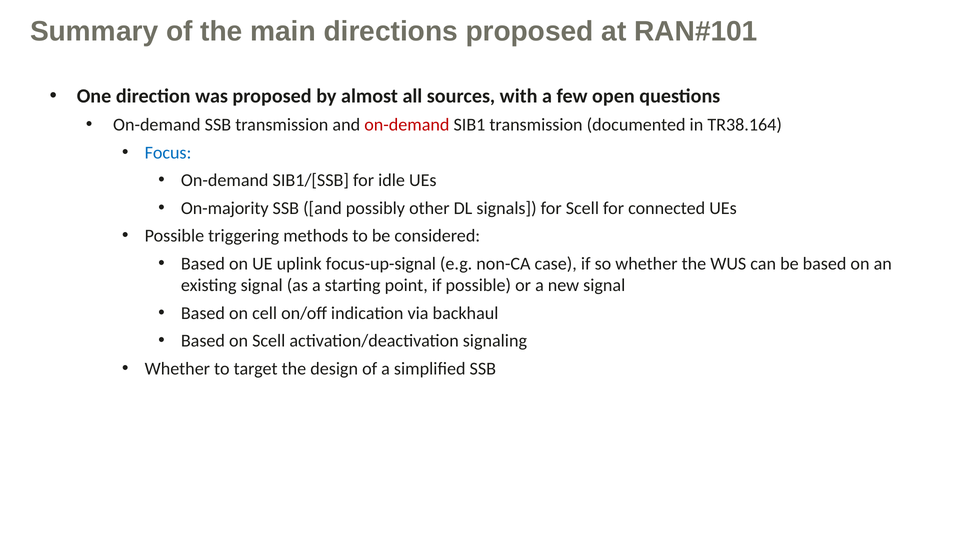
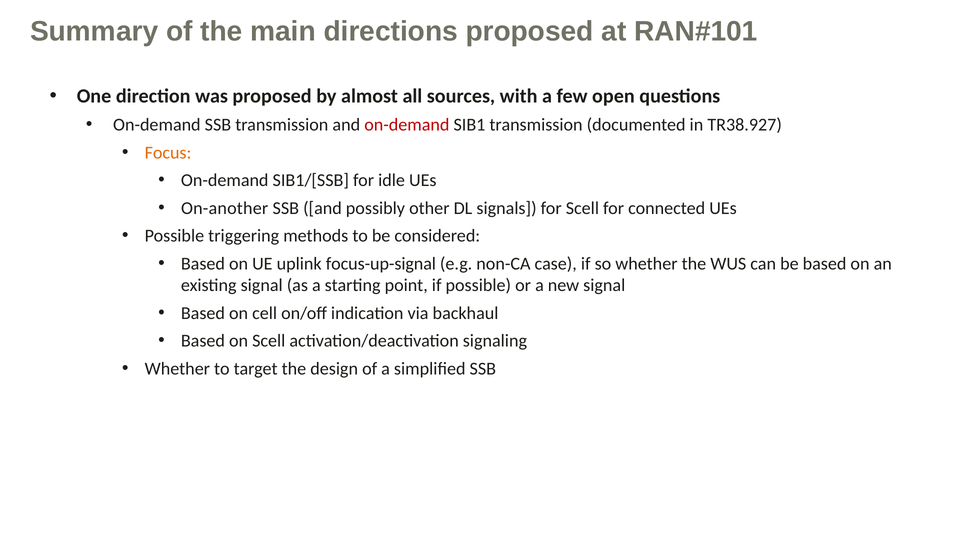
TR38.164: TR38.164 -> TR38.927
Focus colour: blue -> orange
On-majority: On-majority -> On-another
